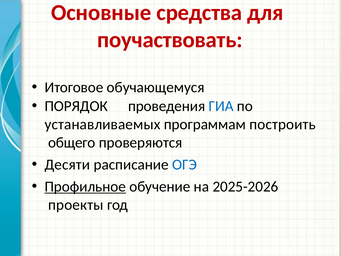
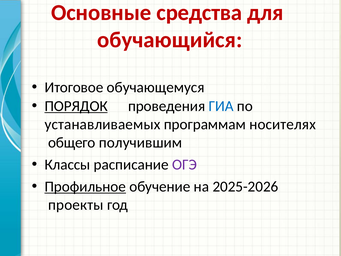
поучаствовать: поучаствовать -> обучающийся
ПОРЯДОК underline: none -> present
построить: построить -> носителях
проверяются: проверяются -> получившим
Десяти: Десяти -> Классы
ОГЭ colour: blue -> purple
